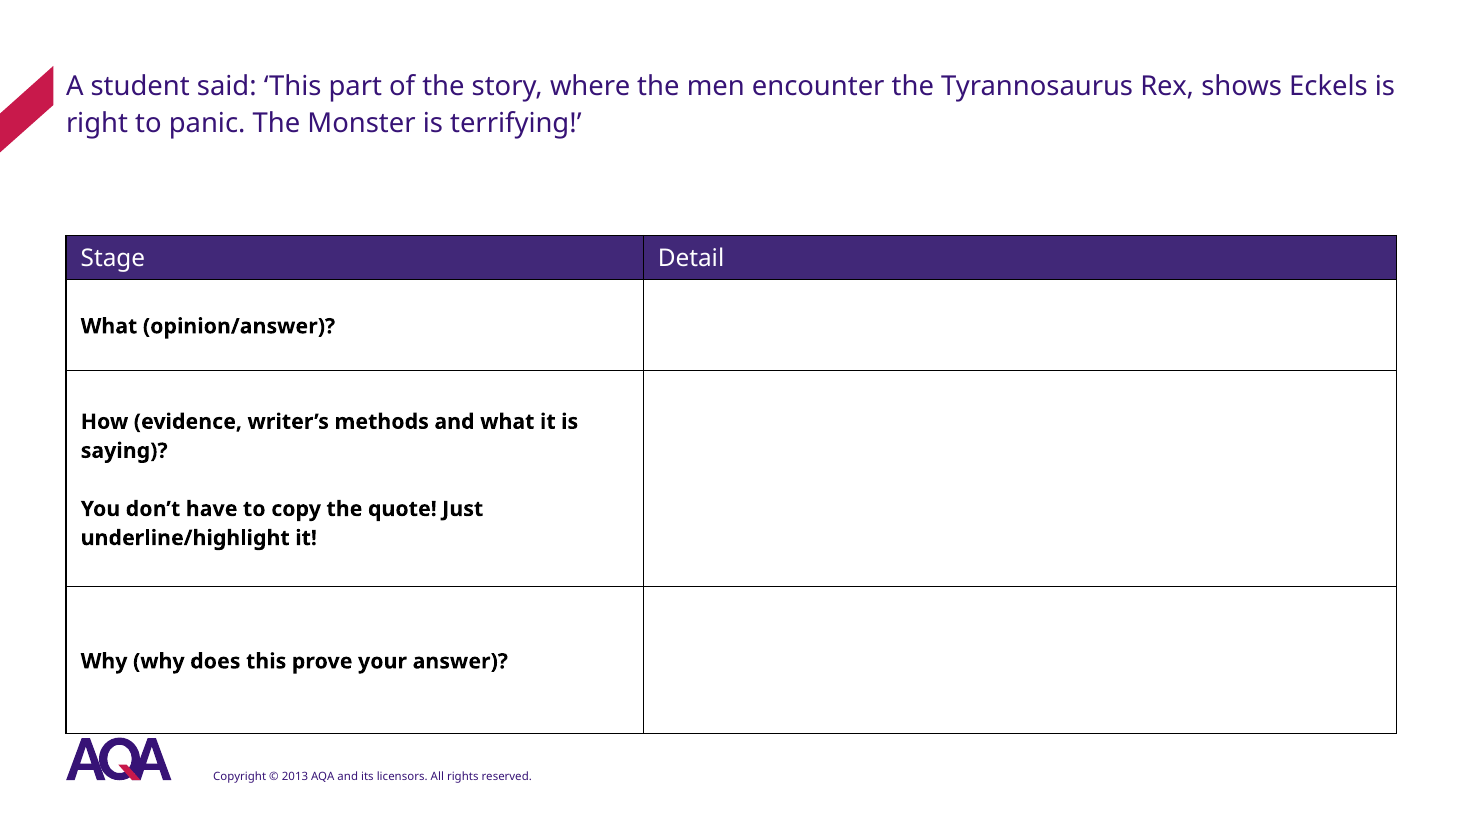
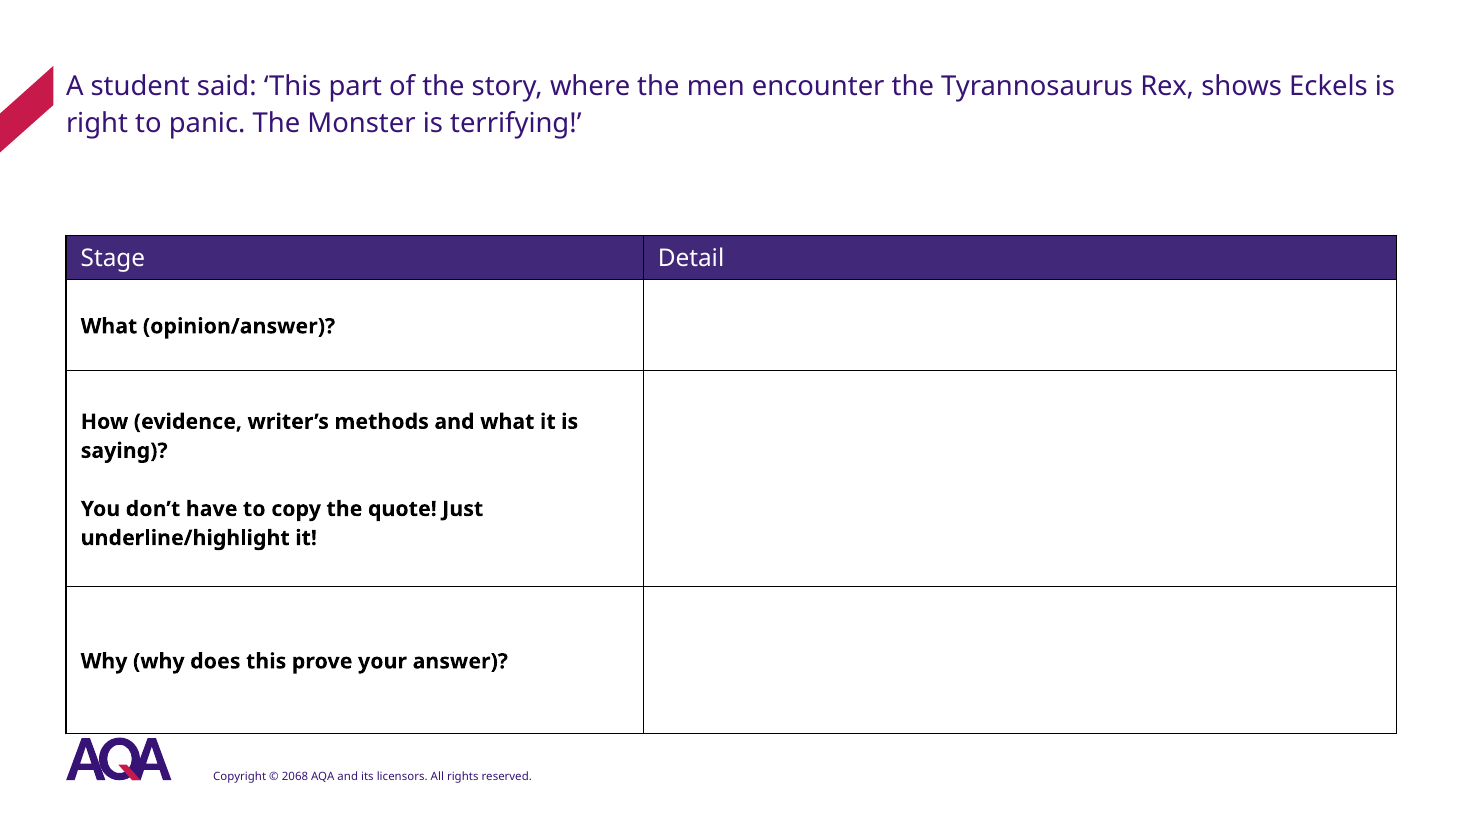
2013: 2013 -> 2068
